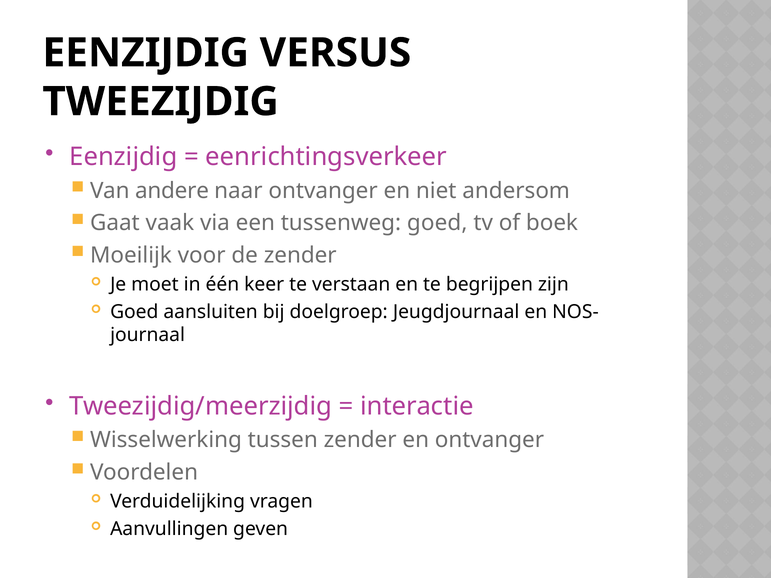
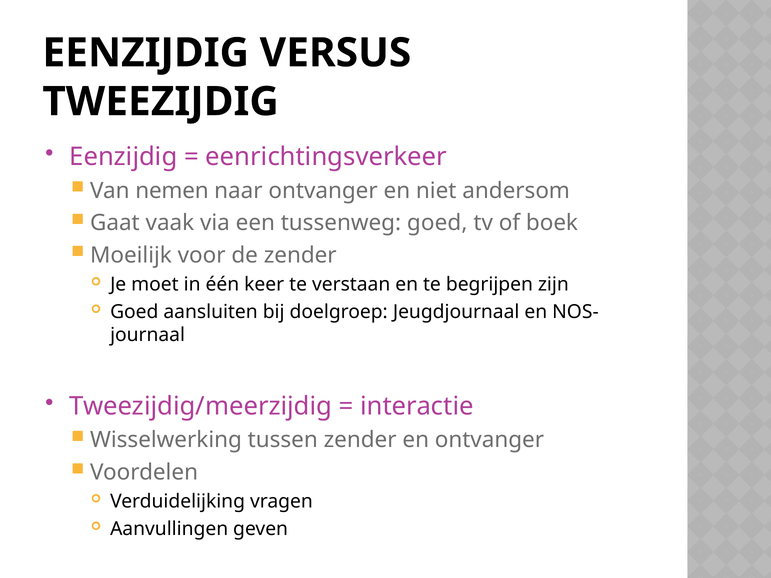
andere: andere -> nemen
